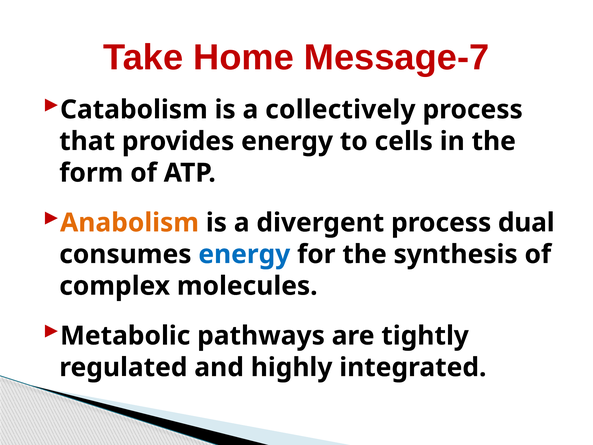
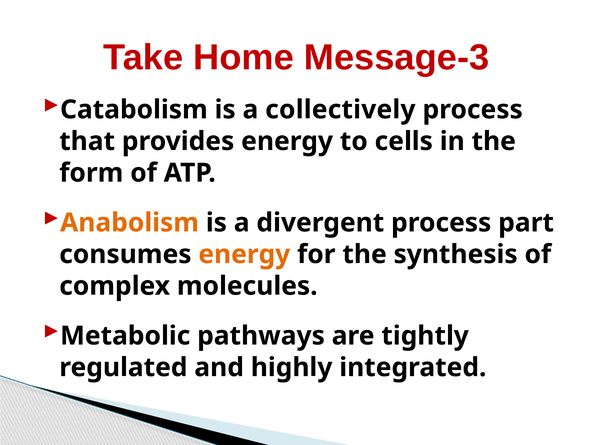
Message-7: Message-7 -> Message-3
dual: dual -> part
energy at (244, 254) colour: blue -> orange
